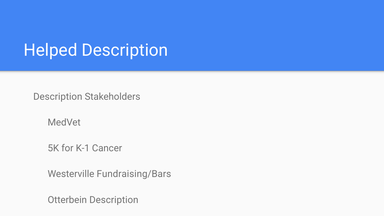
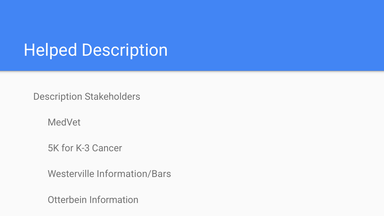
K-1: K-1 -> K-3
Fundraising/Bars: Fundraising/Bars -> Information/Bars
Otterbein Description: Description -> Information
